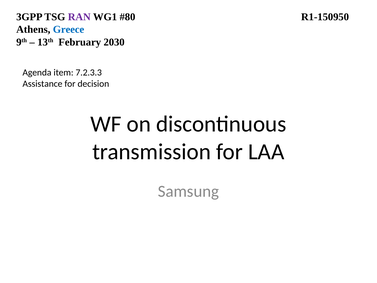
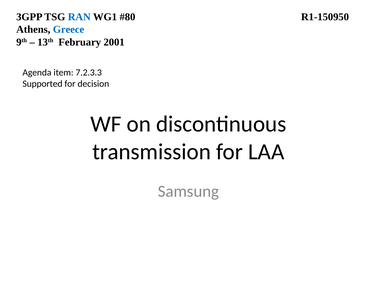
RAN colour: purple -> blue
2030: 2030 -> 2001
Assistance: Assistance -> Supported
